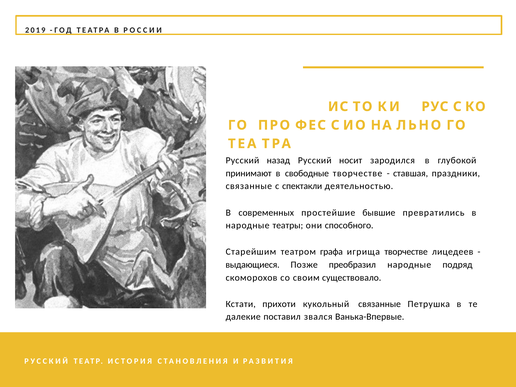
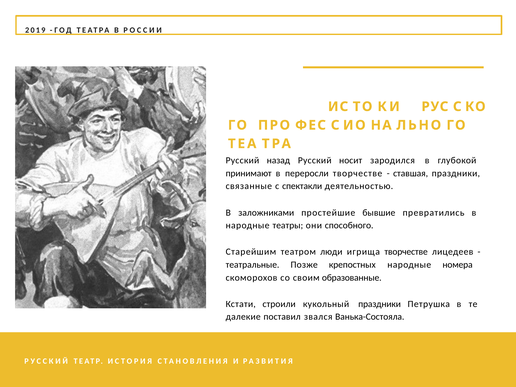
свободные: свободные -> переросли
современных: современных -> заложниками
графа: графа -> люди
выдающиеся: выдающиеся -> театральные
преобразил: преобразил -> крепостных
подряд: подряд -> номера
существовало: существовало -> образованные
прихоти: прихоти -> строили
кукольный связанные: связанные -> праздники
Ванька-Впервые: Ванька-Впервые -> Ванька-Состояла
